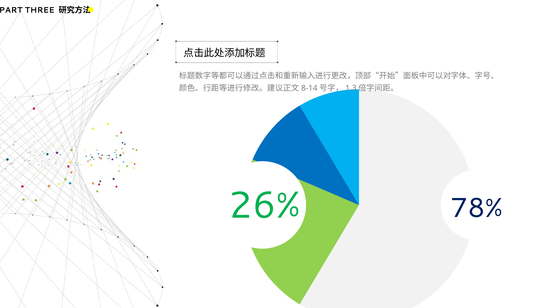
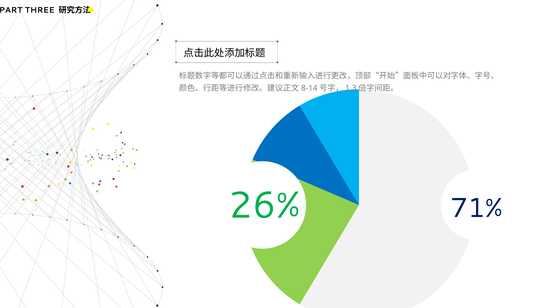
78%: 78% -> 71%
